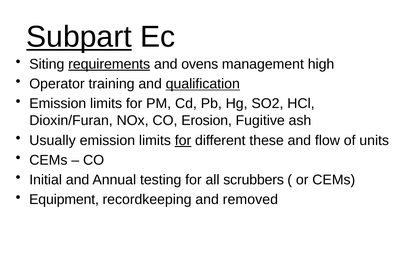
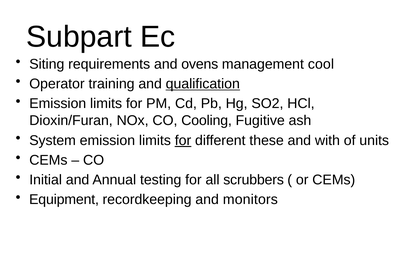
Subpart underline: present -> none
requirements underline: present -> none
high: high -> cool
Erosion: Erosion -> Cooling
Usually: Usually -> System
flow: flow -> with
removed: removed -> monitors
